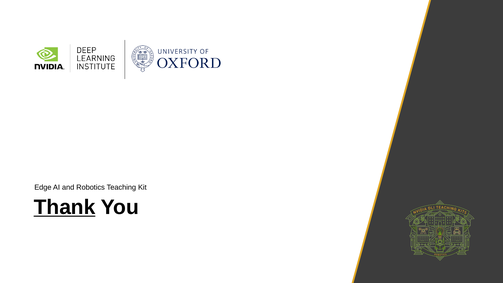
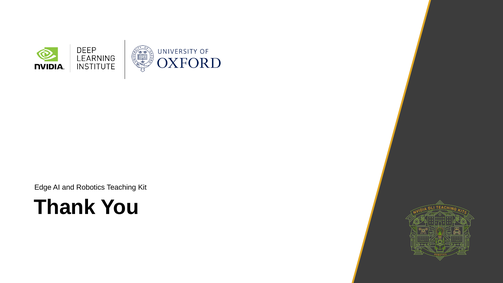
Thank underline: present -> none
